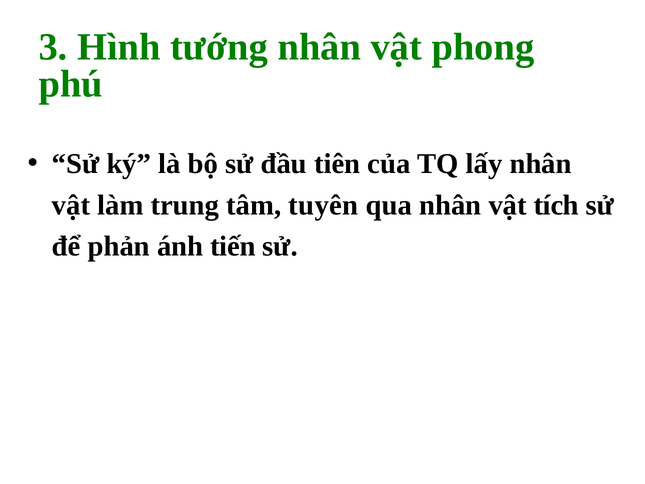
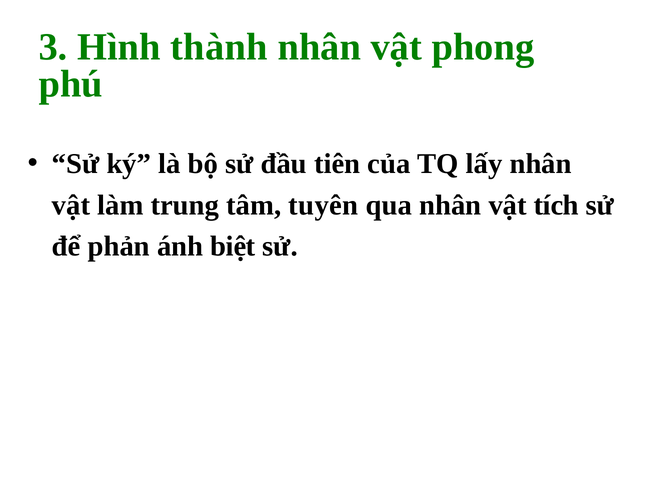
tướng: tướng -> thành
tiến: tiến -> biệt
